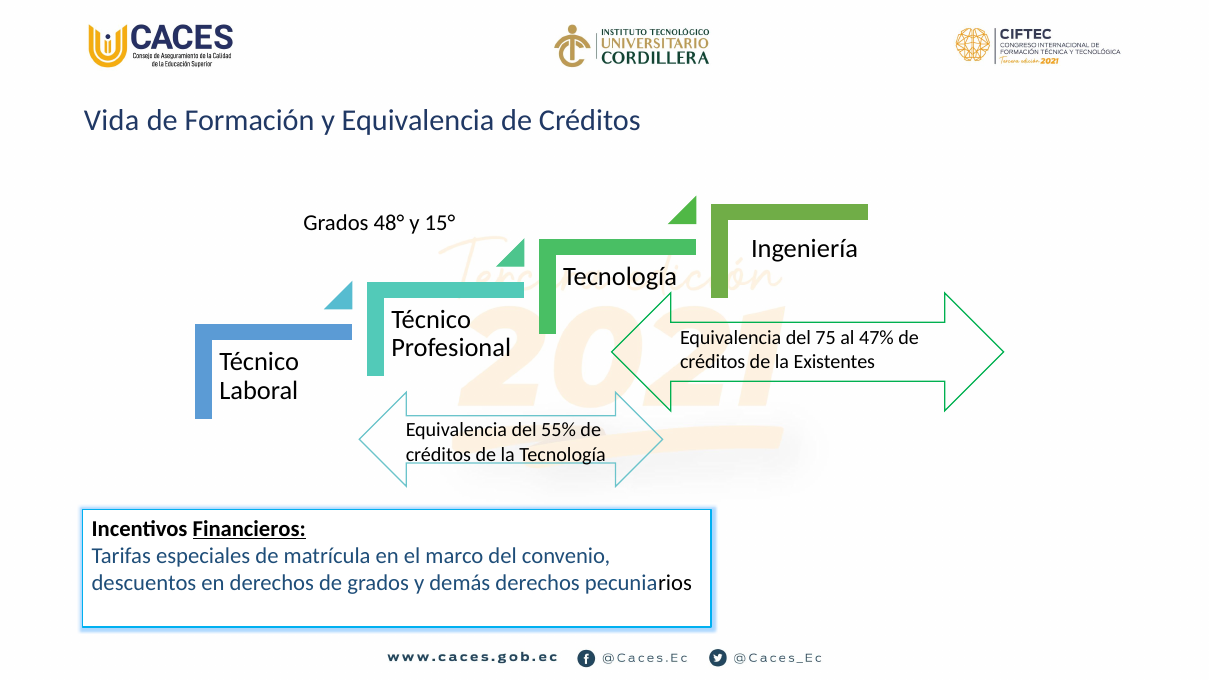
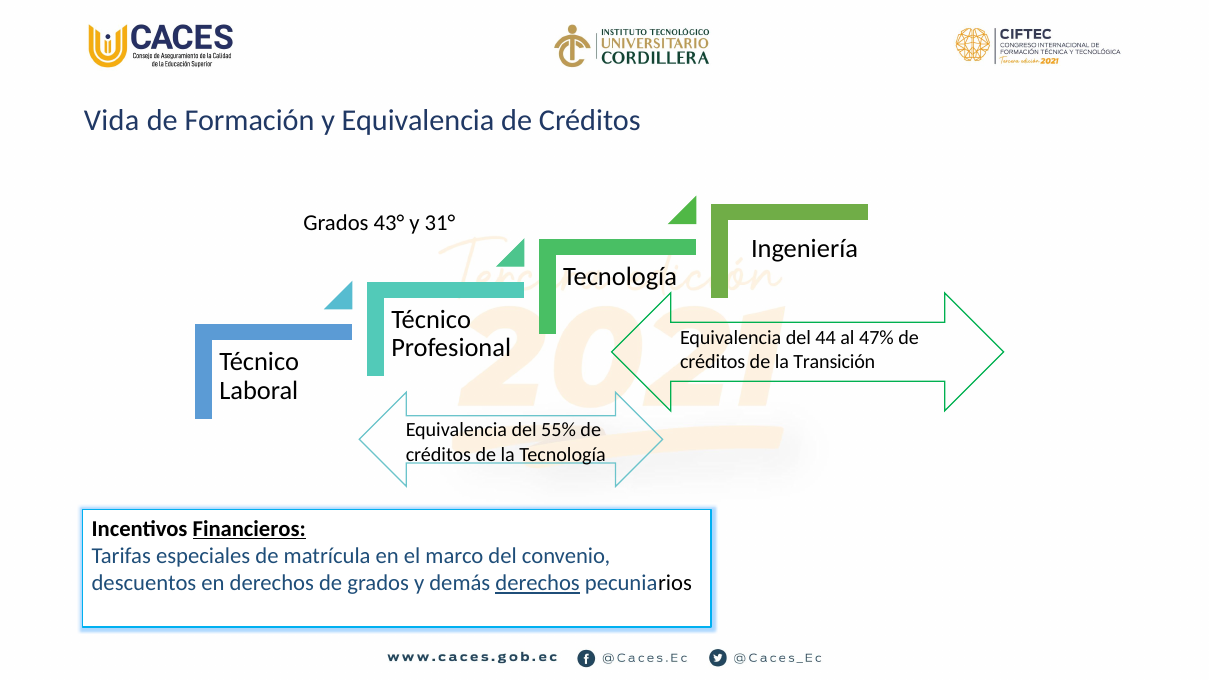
48°: 48° -> 43°
15°: 15° -> 31°
75: 75 -> 44
Existentes: Existentes -> Transición
derechos at (538, 583) underline: none -> present
